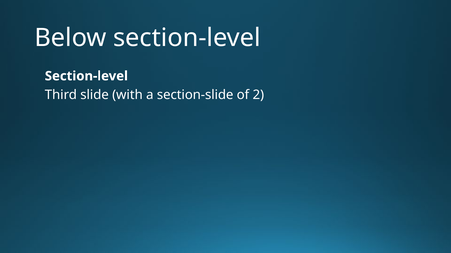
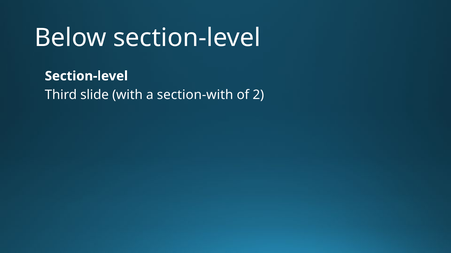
section-slide: section-slide -> section-with
